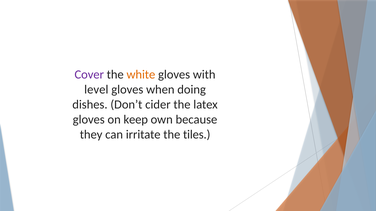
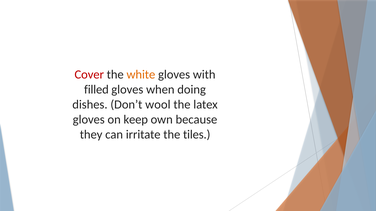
Cover colour: purple -> red
level: level -> filled
cider: cider -> wool
